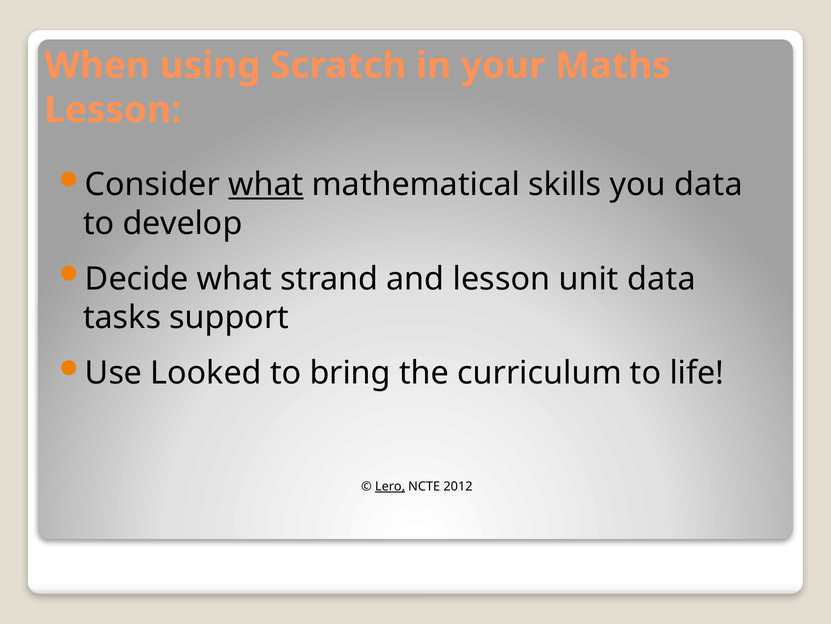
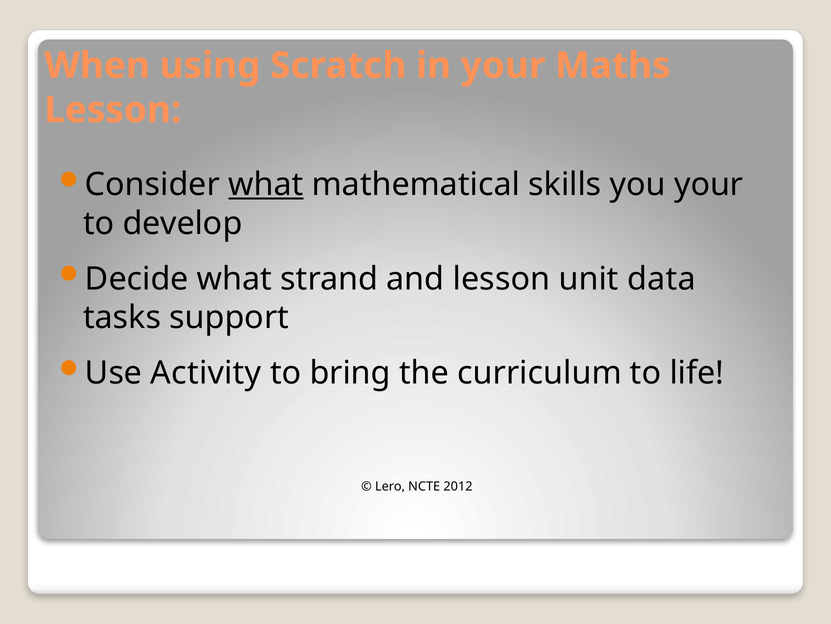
you data: data -> your
Looked: Looked -> Activity
Lero underline: present -> none
